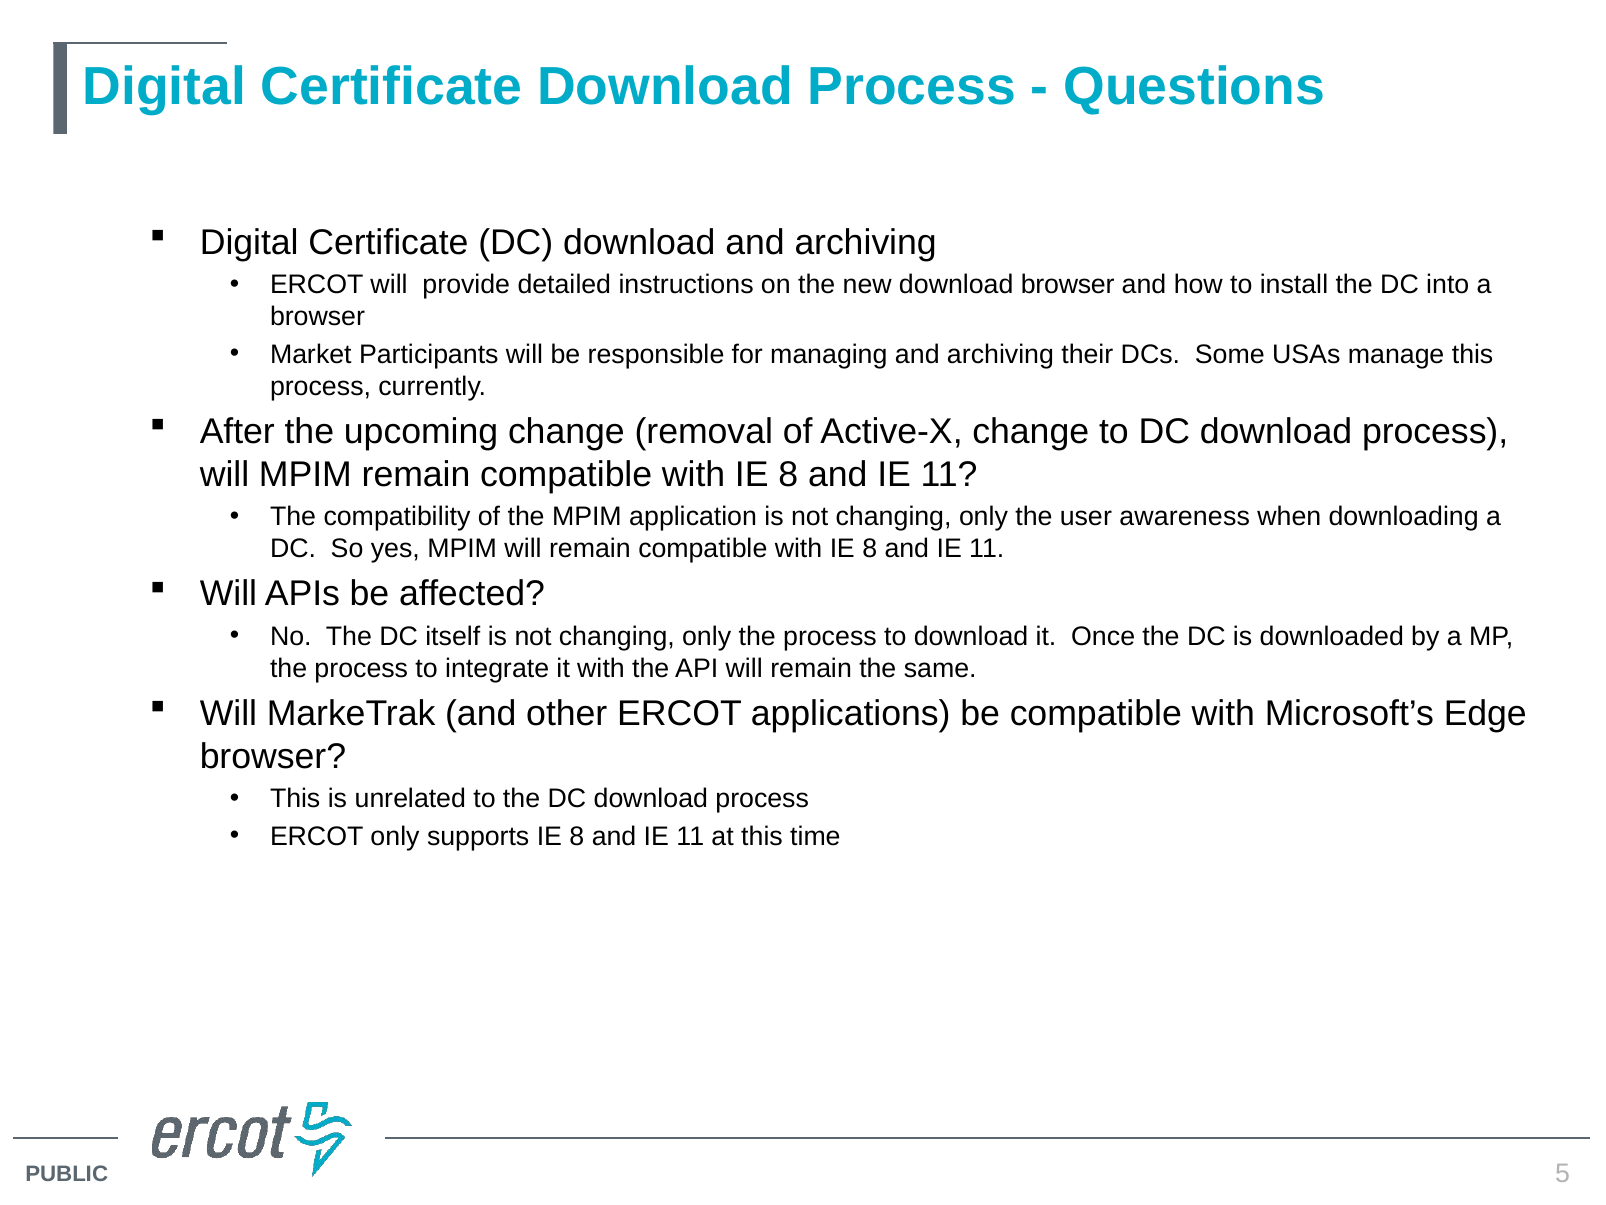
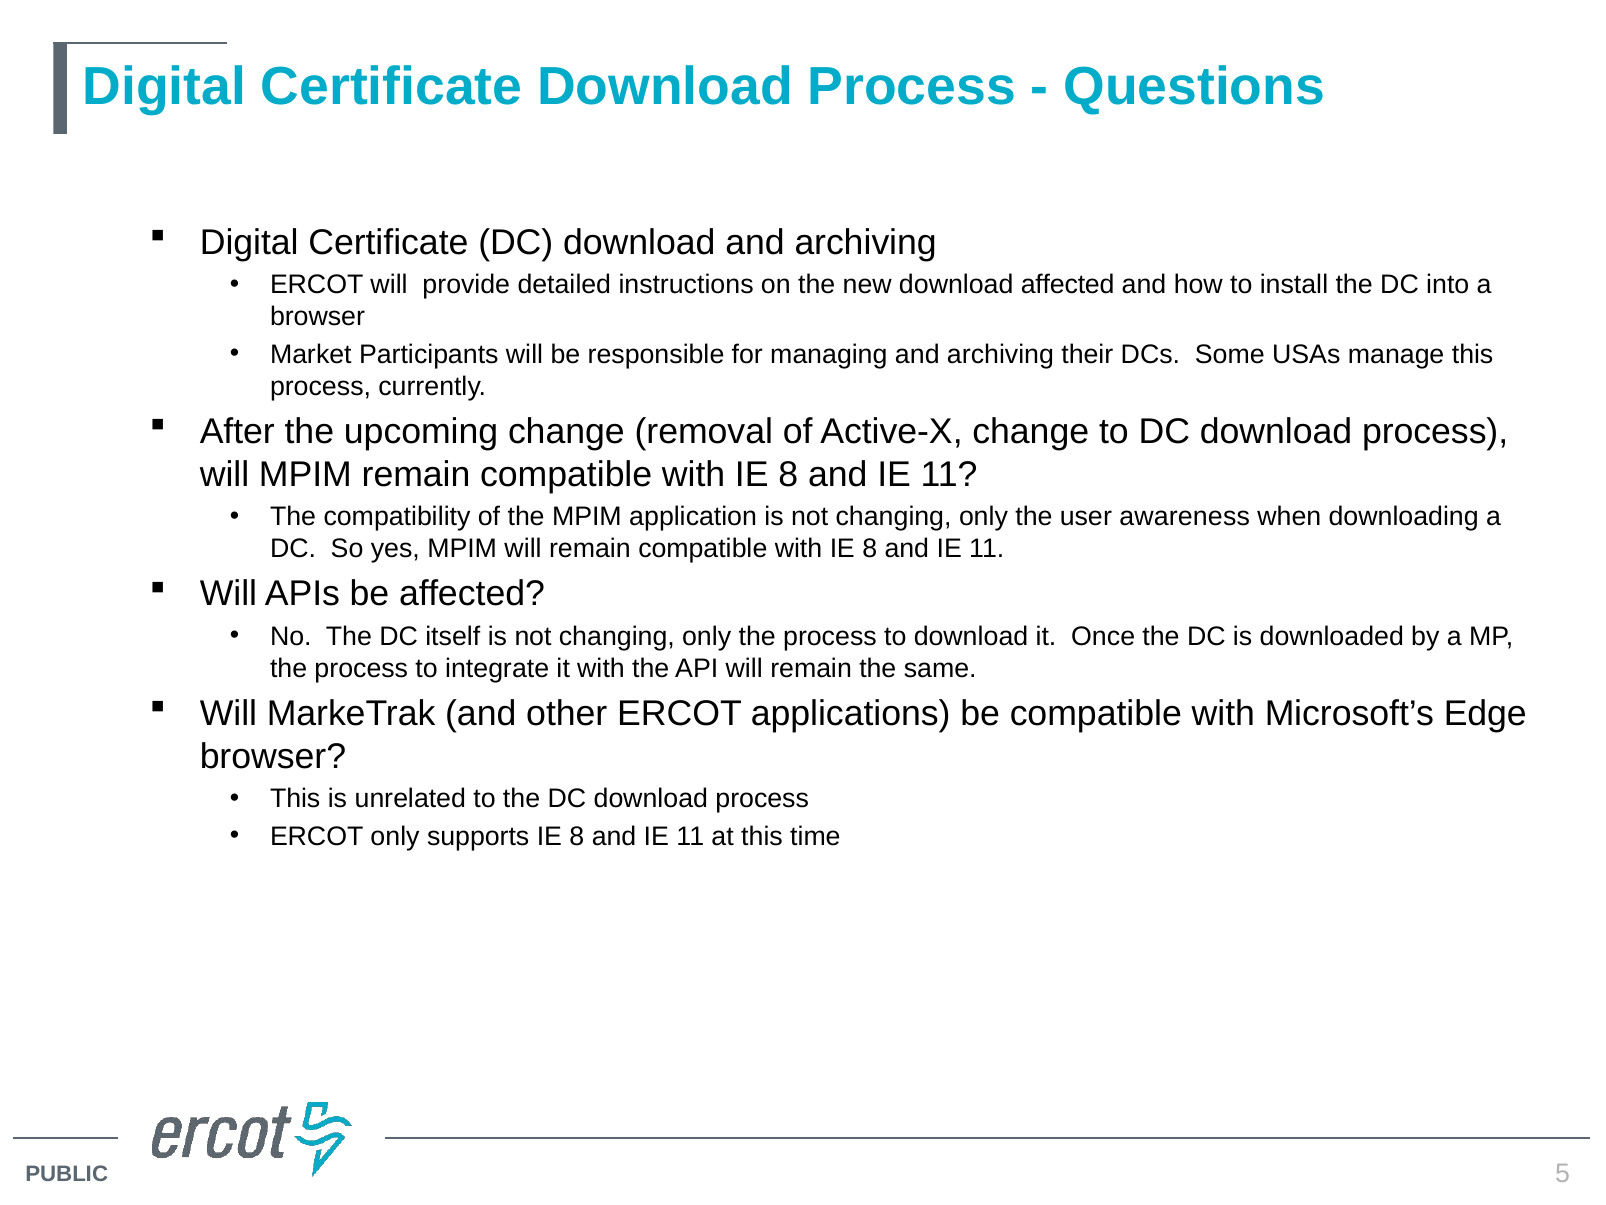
download browser: browser -> affected
